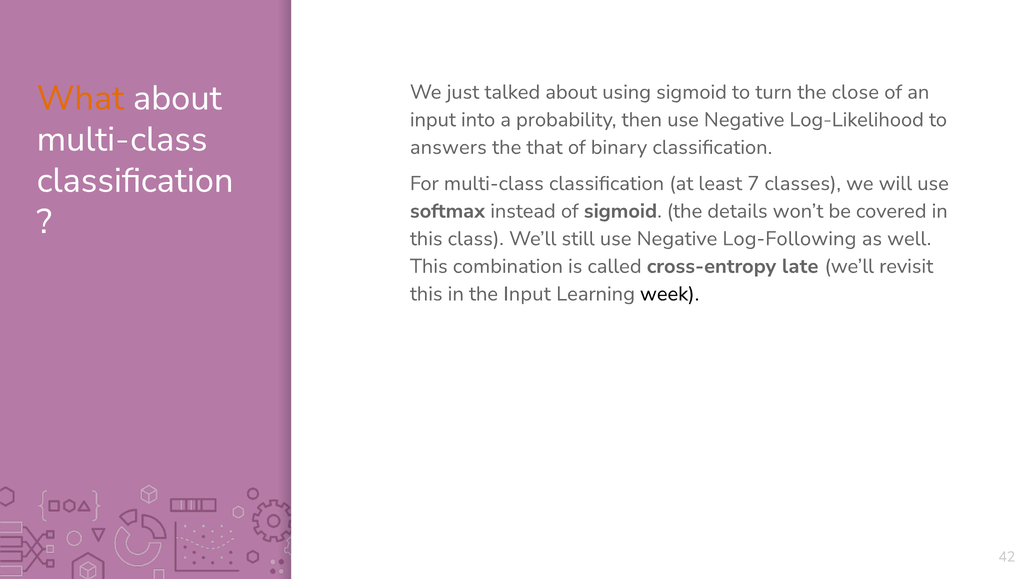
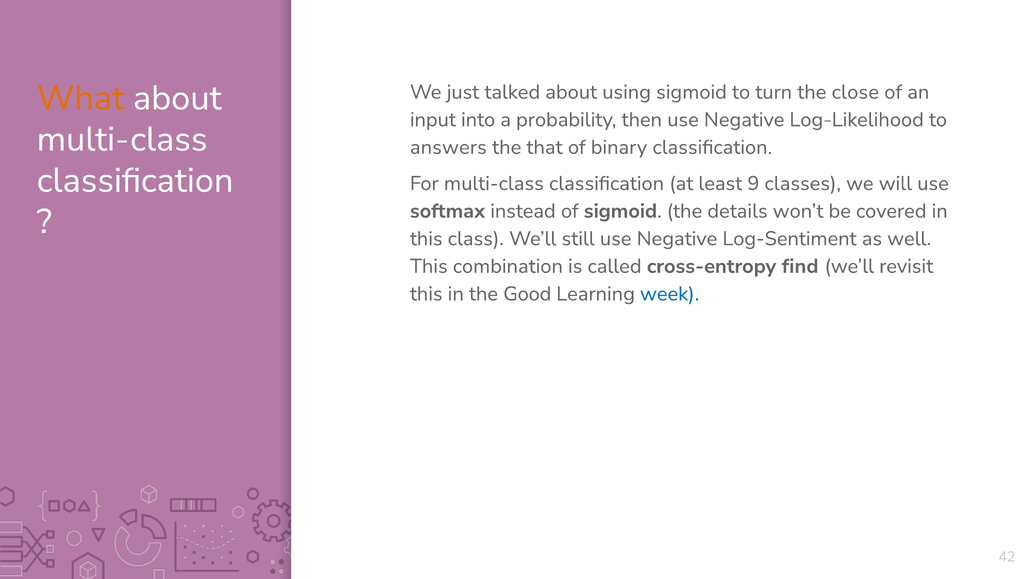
7: 7 -> 9
Log-Following: Log-Following -> Log-Sentiment
late: late -> find
the Input: Input -> Good
week colour: black -> blue
